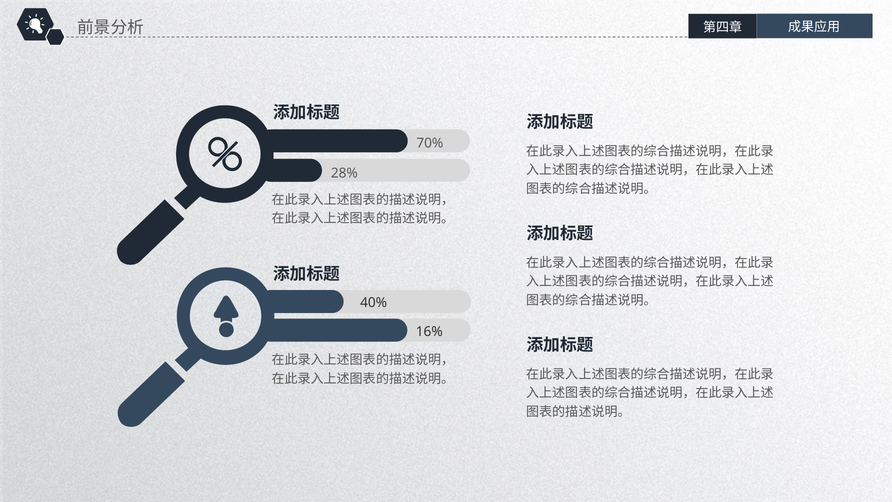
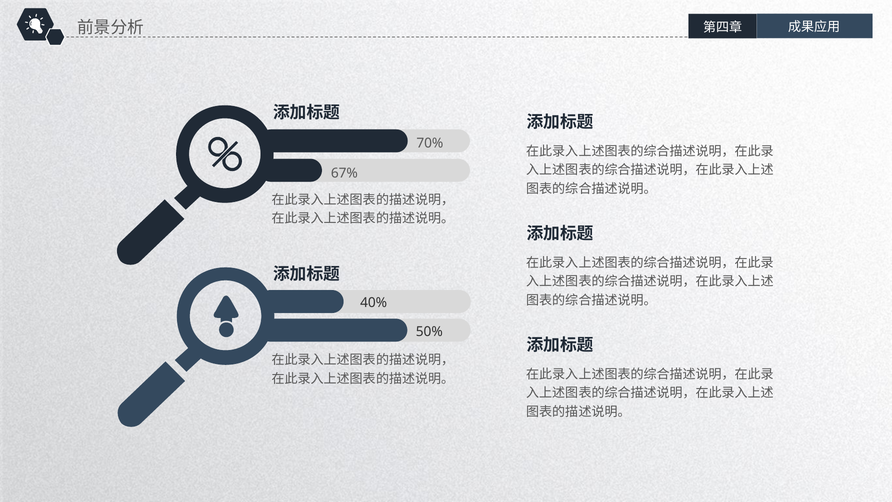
28%: 28% -> 67%
16%: 16% -> 50%
